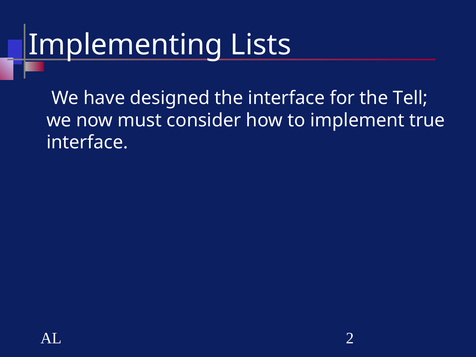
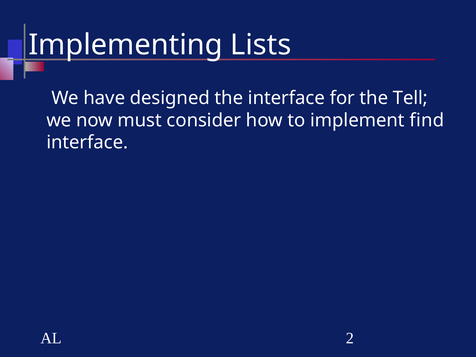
true: true -> find
